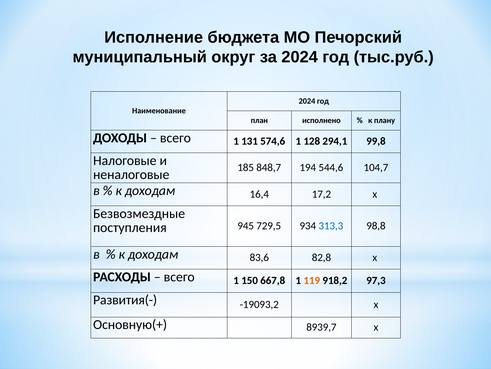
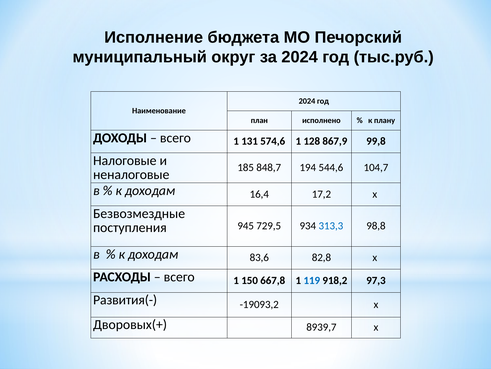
294,1: 294,1 -> 867,9
119 colour: orange -> blue
Основную(+: Основную(+ -> Дворовых(+
